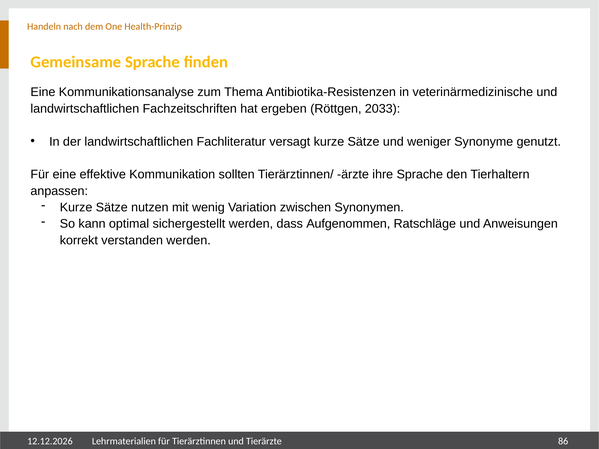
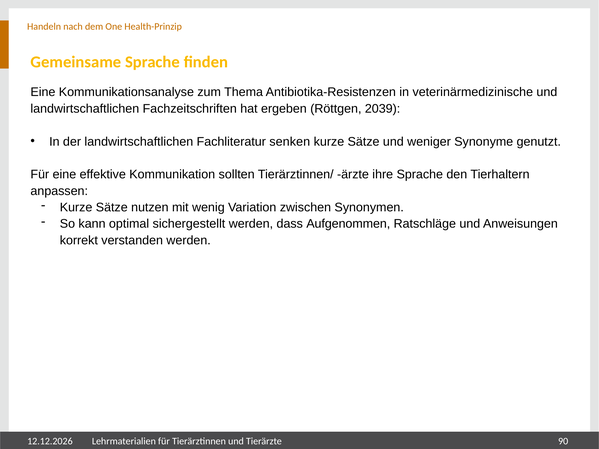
2033: 2033 -> 2039
versagt: versagt -> senken
86: 86 -> 90
